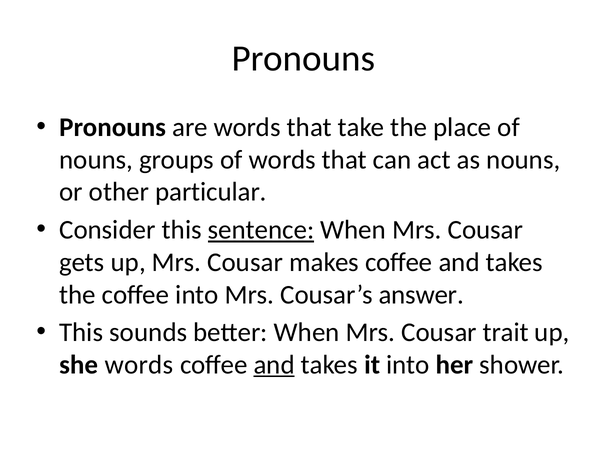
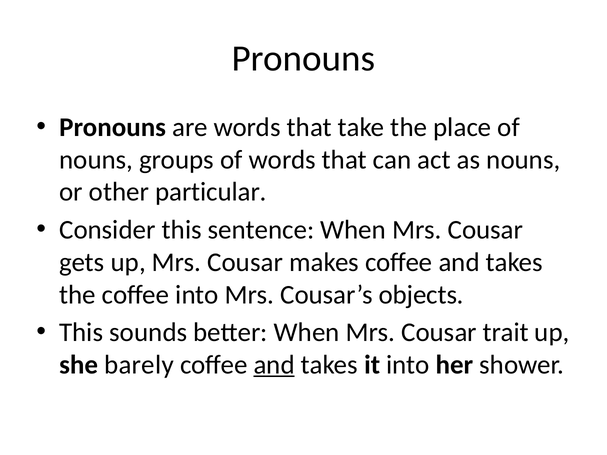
sentence underline: present -> none
answer: answer -> objects
she words: words -> barely
